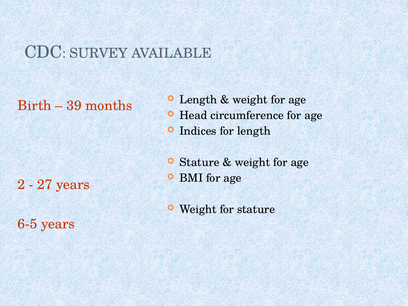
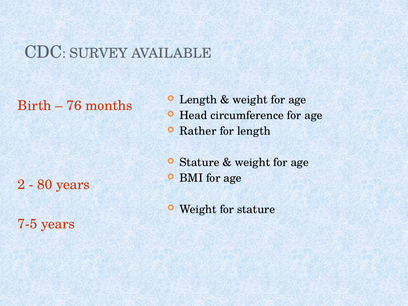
39: 39 -> 76
Indices: Indices -> Rather
27: 27 -> 80
6-5: 6-5 -> 7-5
